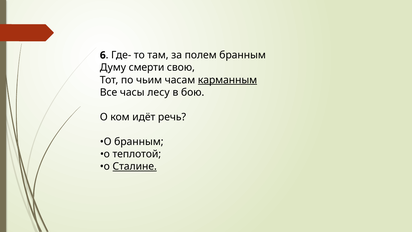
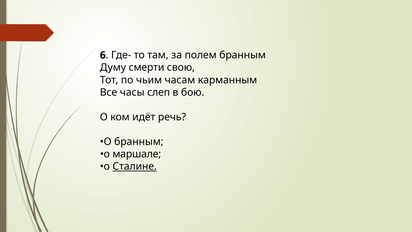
карманным underline: present -> none
лесу: лесу -> слеп
теплотой: теплотой -> маршале
